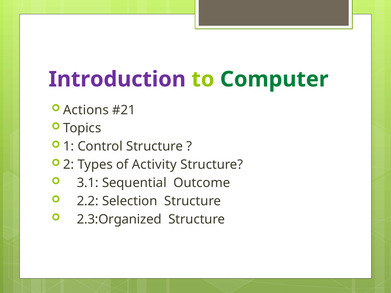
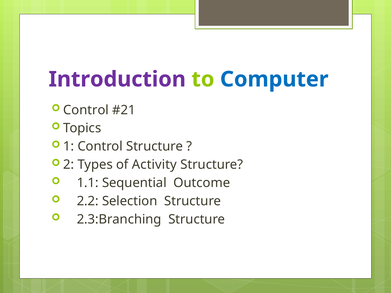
Computer colour: green -> blue
Actions at (86, 110): Actions -> Control
3.1: 3.1 -> 1.1
2.3:Organized: 2.3:Organized -> 2.3:Branching
